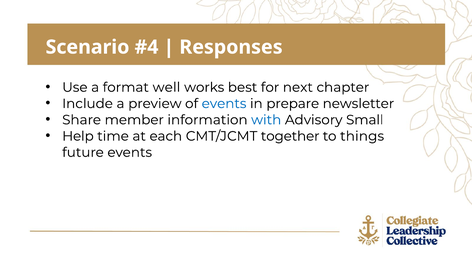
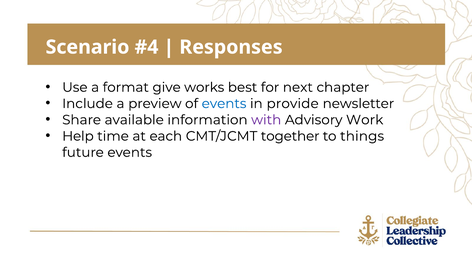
well: well -> give
prepare: prepare -> provide
member: member -> available
with colour: blue -> purple
Small: Small -> Work
